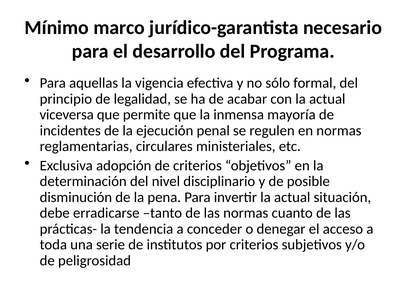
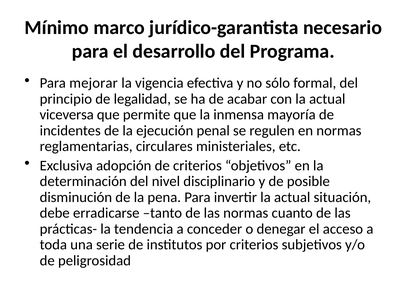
aquellas: aquellas -> mejorar
